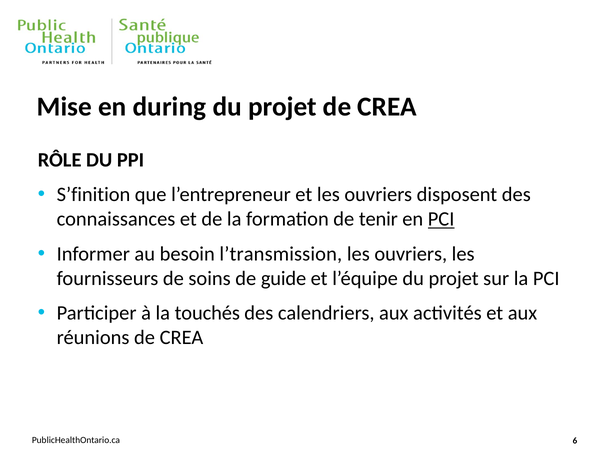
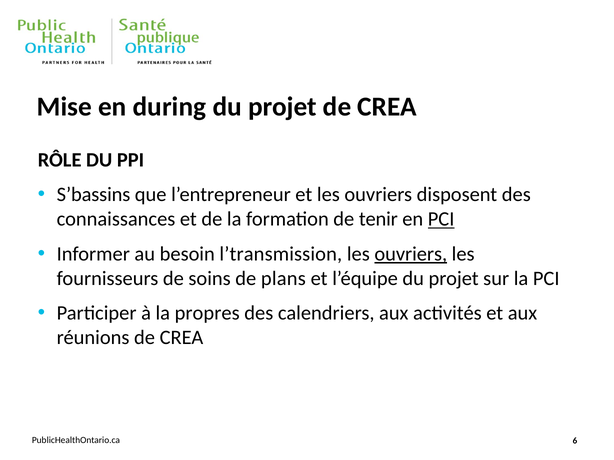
S’finition: S’finition -> S’bassins
ouvriers at (411, 254) underline: none -> present
guide: guide -> plans
touchés: touchés -> propres
